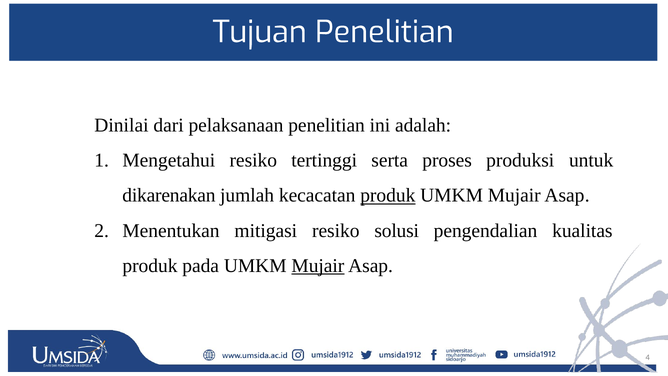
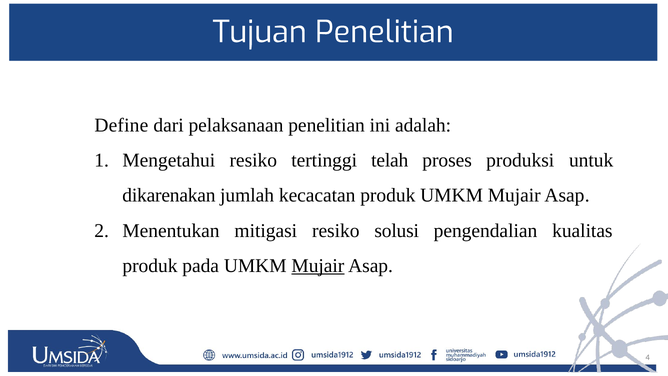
Dinilai: Dinilai -> Define
serta: serta -> telah
produk at (388, 195) underline: present -> none
